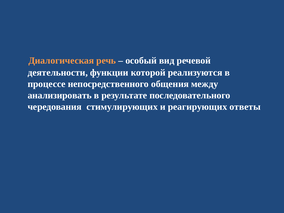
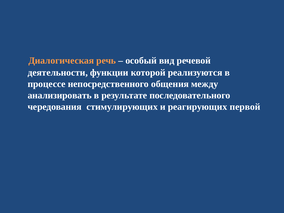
ответы: ответы -> первой
